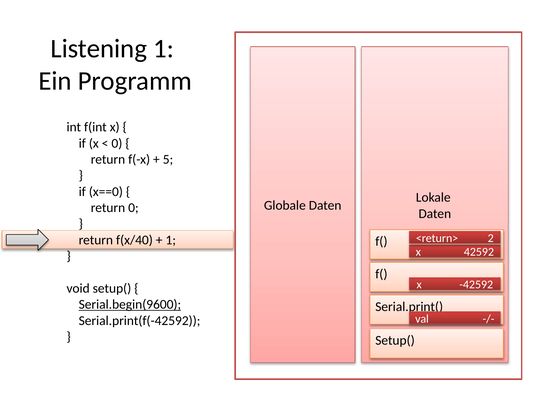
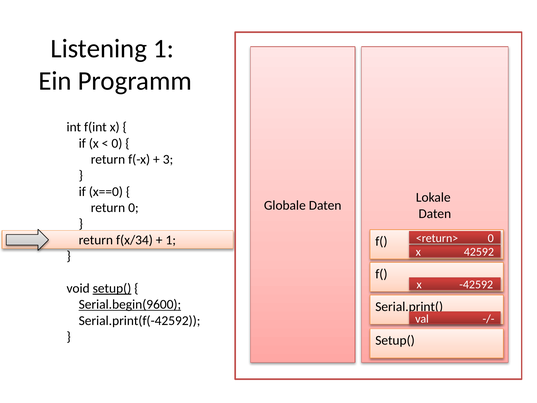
5: 5 -> 3
2 at (491, 238): 2 -> 0
f(x/40: f(x/40 -> f(x/34
setup( at (112, 288) underline: none -> present
